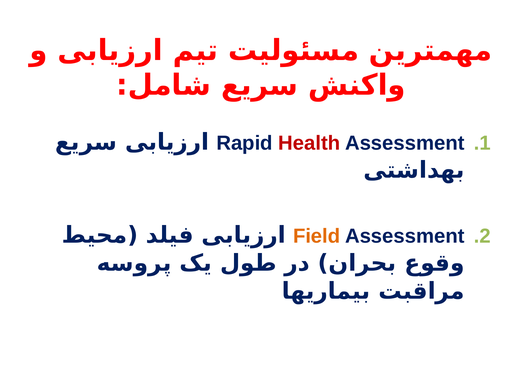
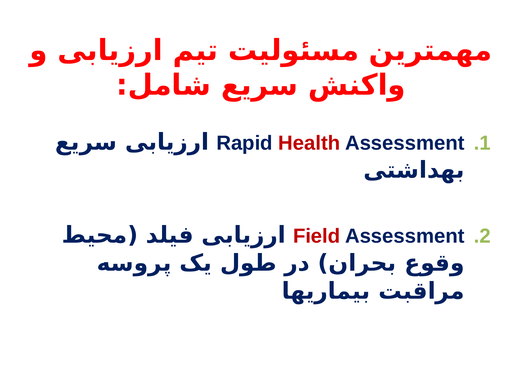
Field colour: orange -> red
